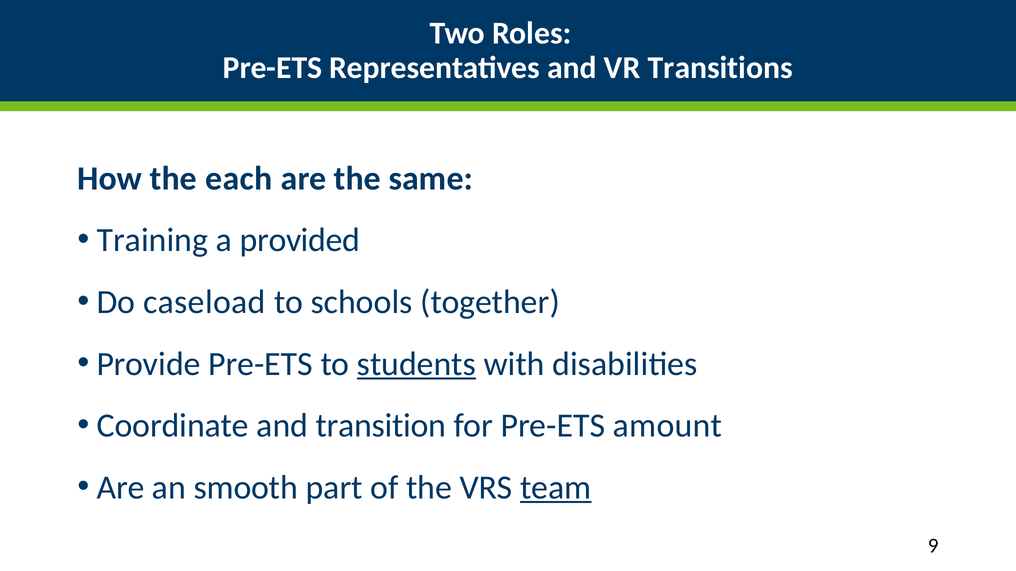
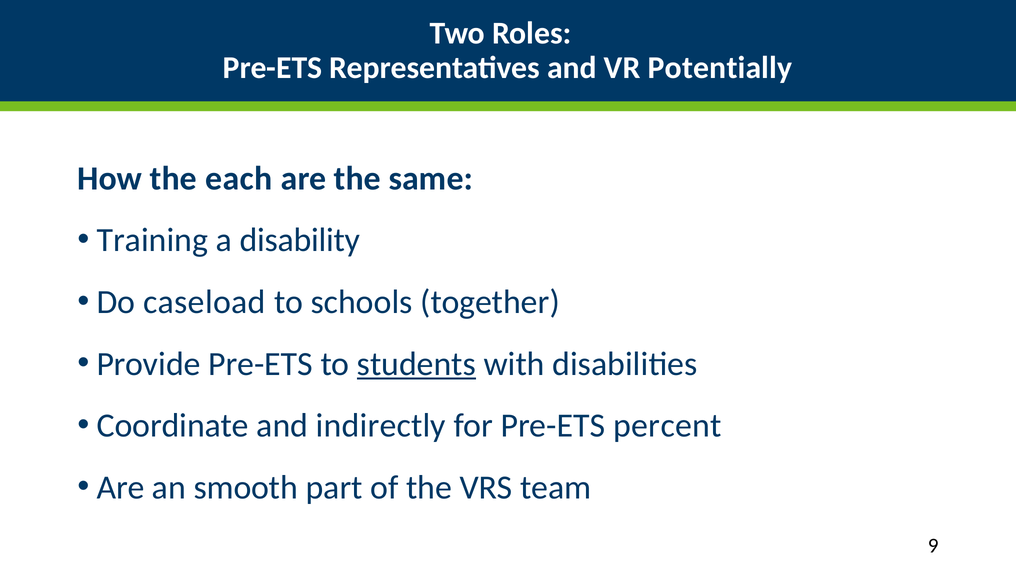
Transitions: Transitions -> Potentially
provided: provided -> disability
transition: transition -> indirectly
amount: amount -> percent
team underline: present -> none
